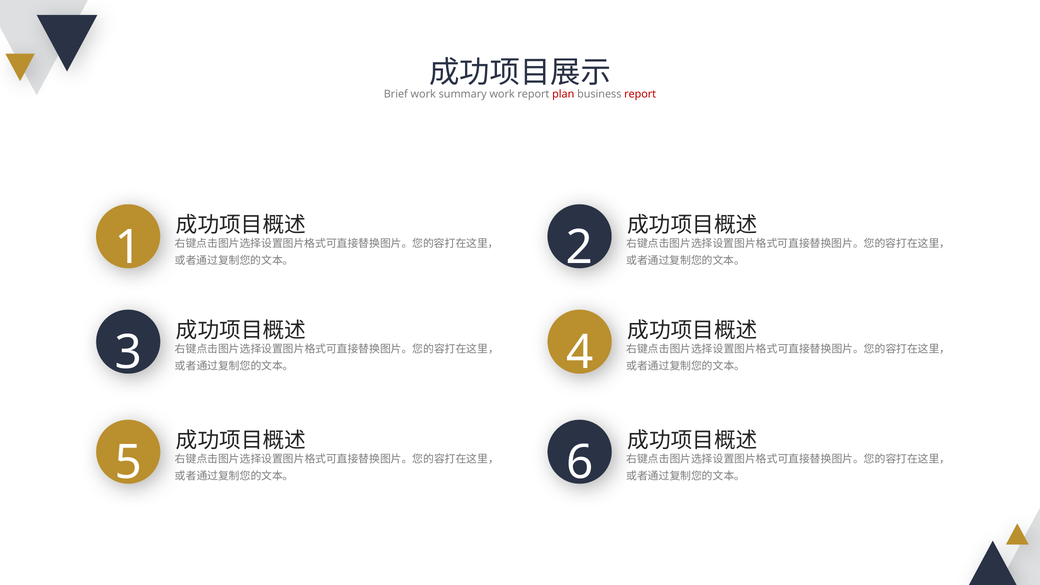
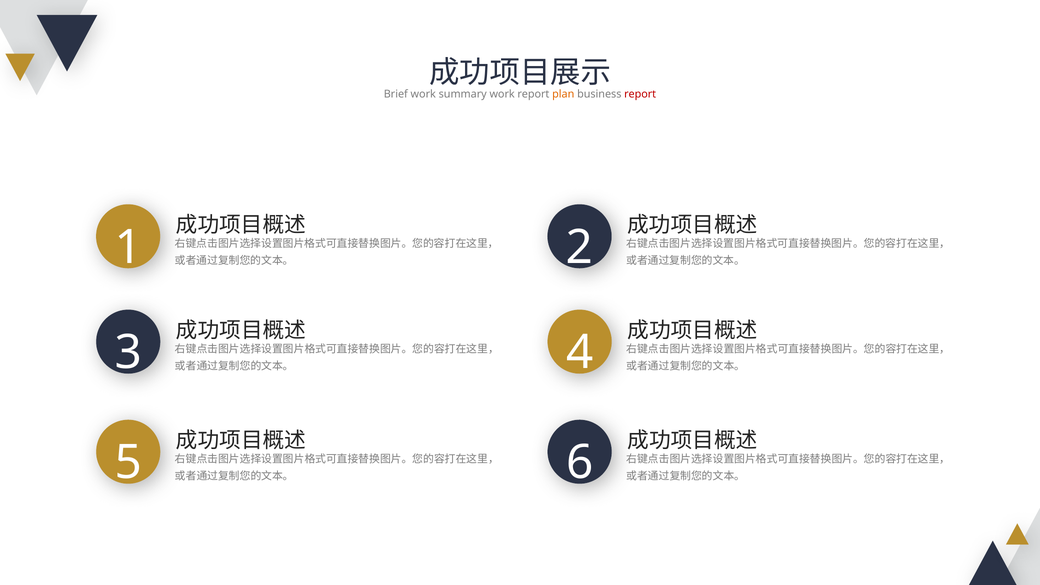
plan colour: red -> orange
